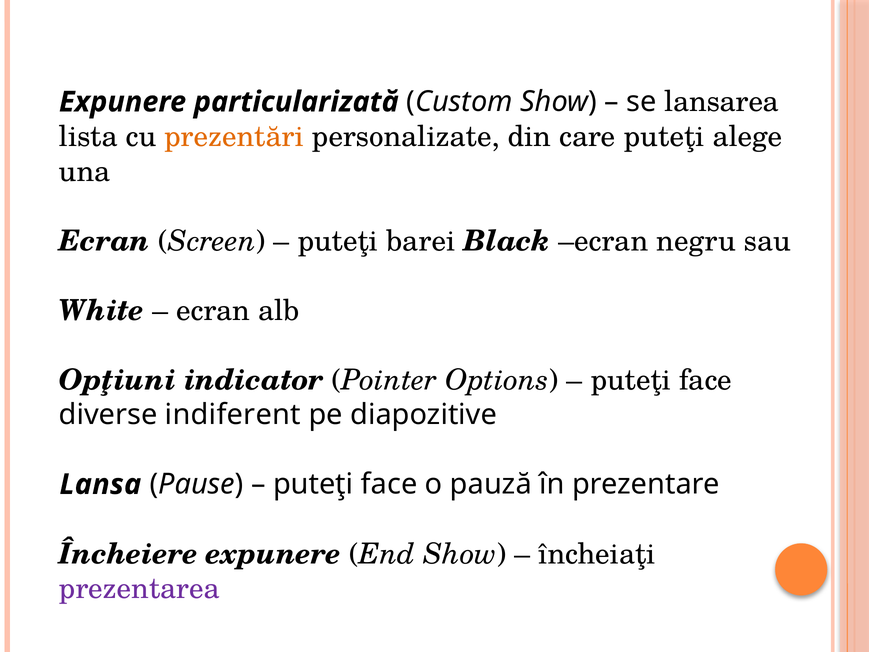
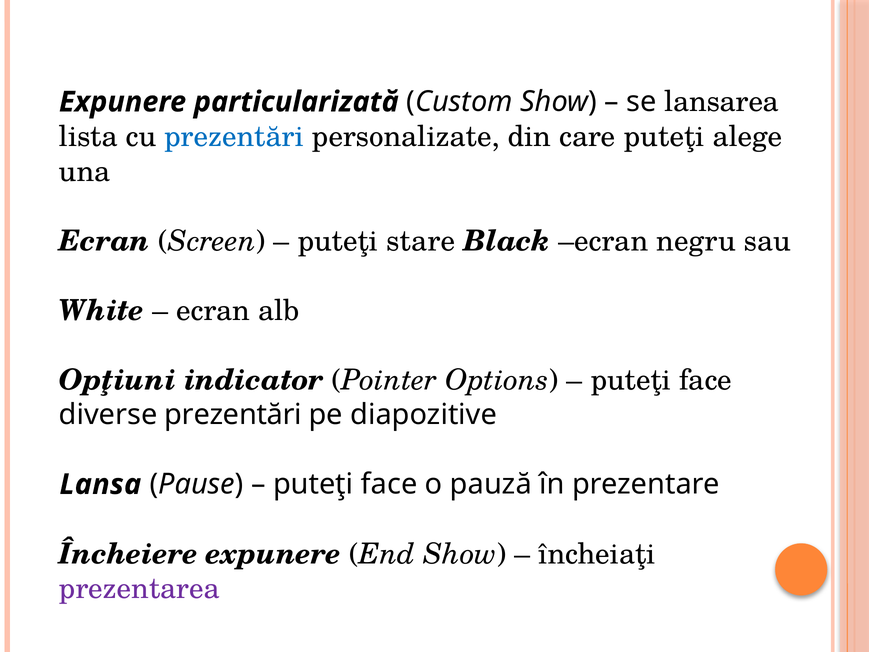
prezentări at (234, 137) colour: orange -> blue
barei: barei -> stare
diverse indiferent: indiferent -> prezentări
